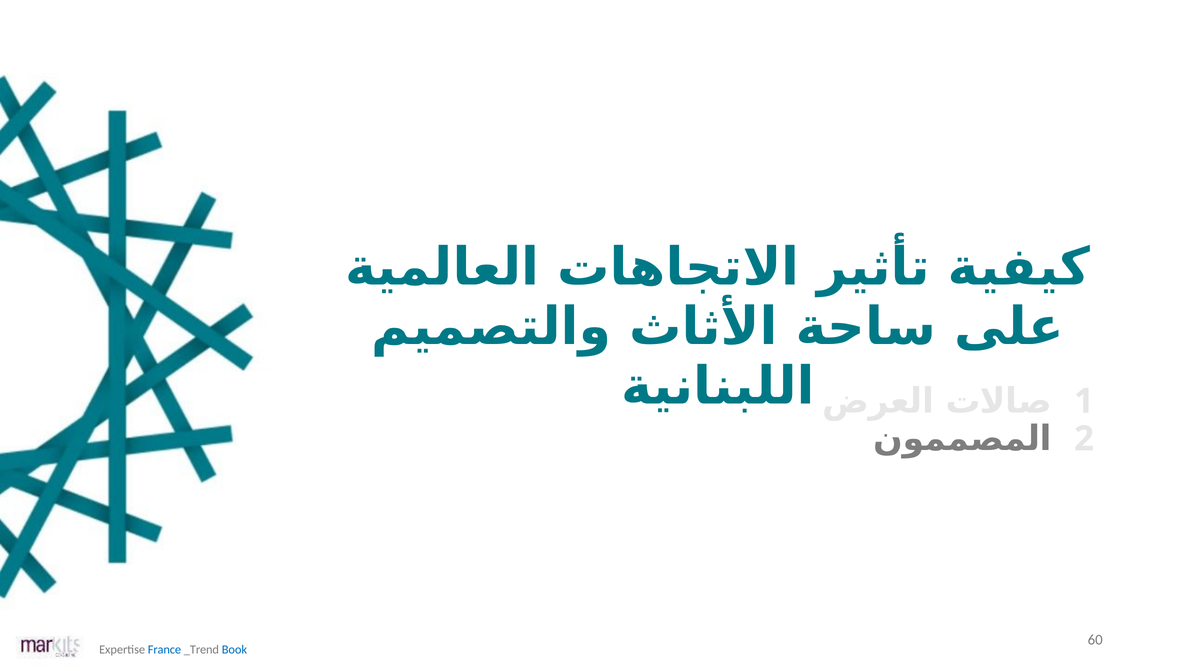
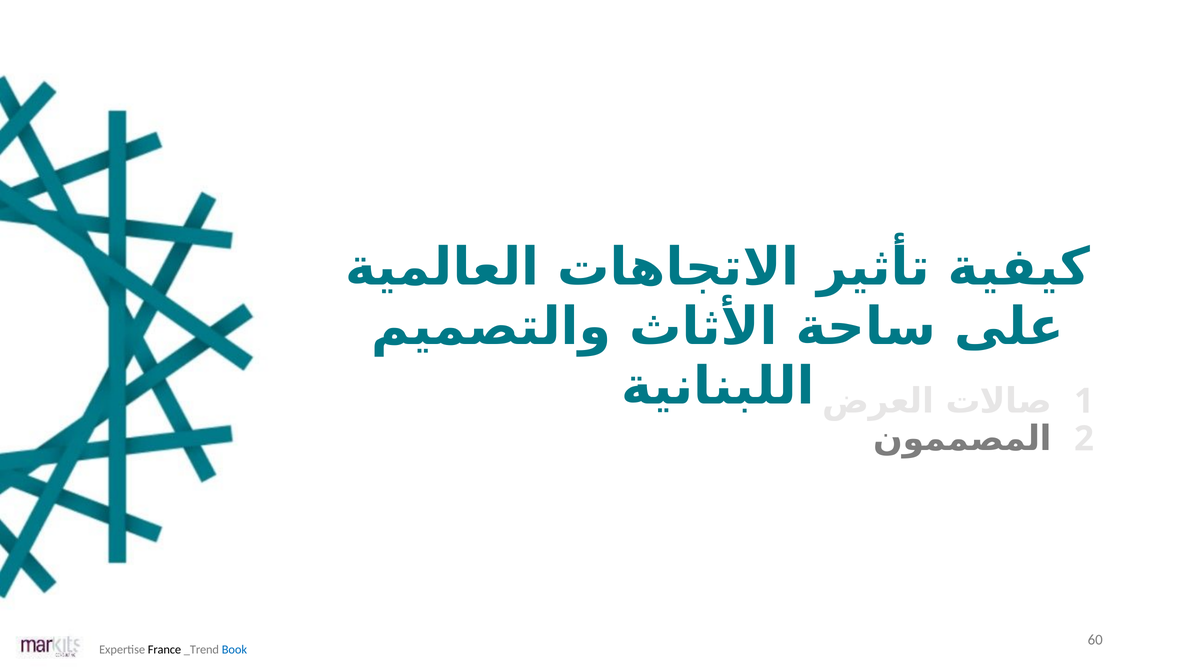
France colour: blue -> black
